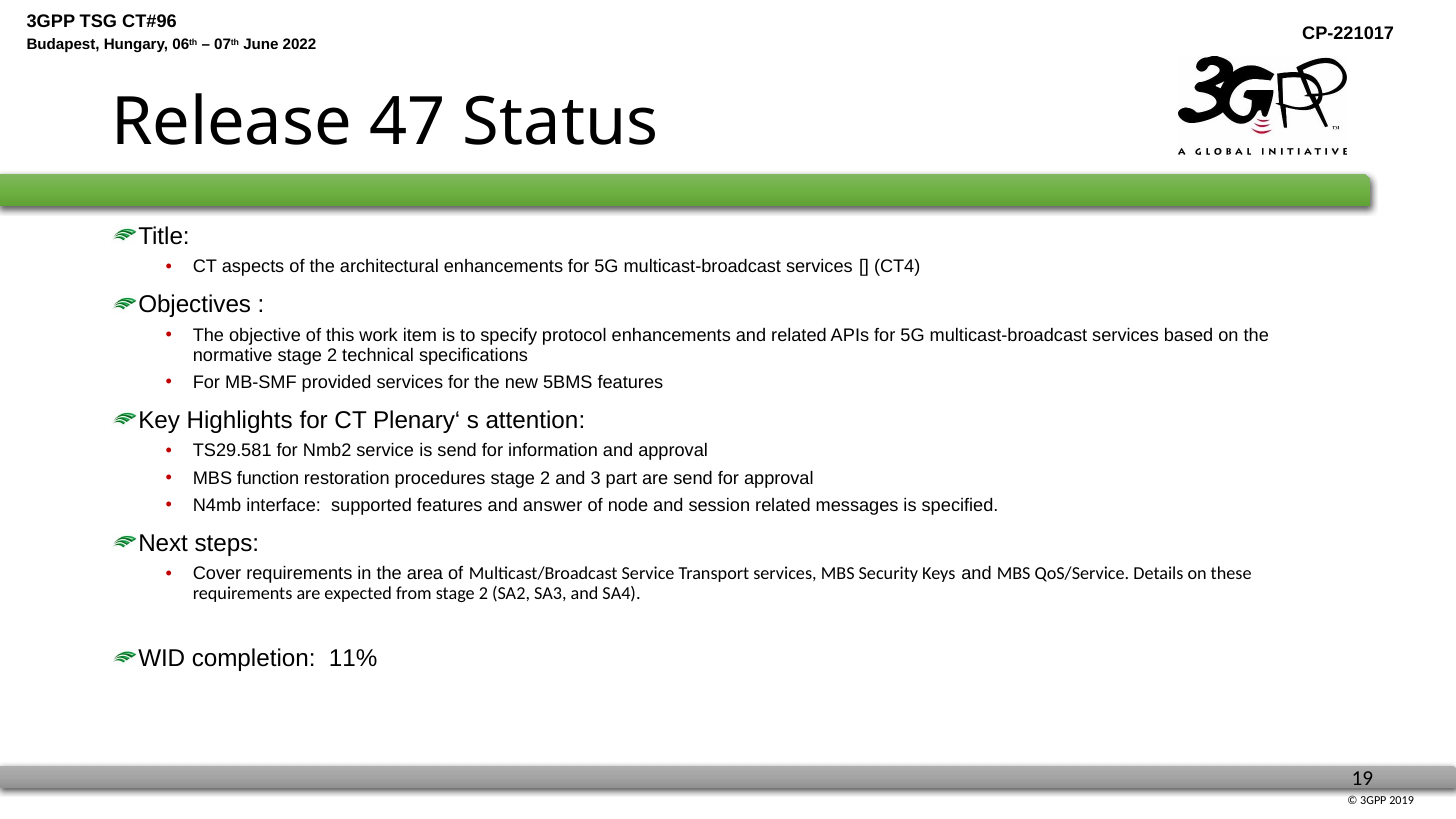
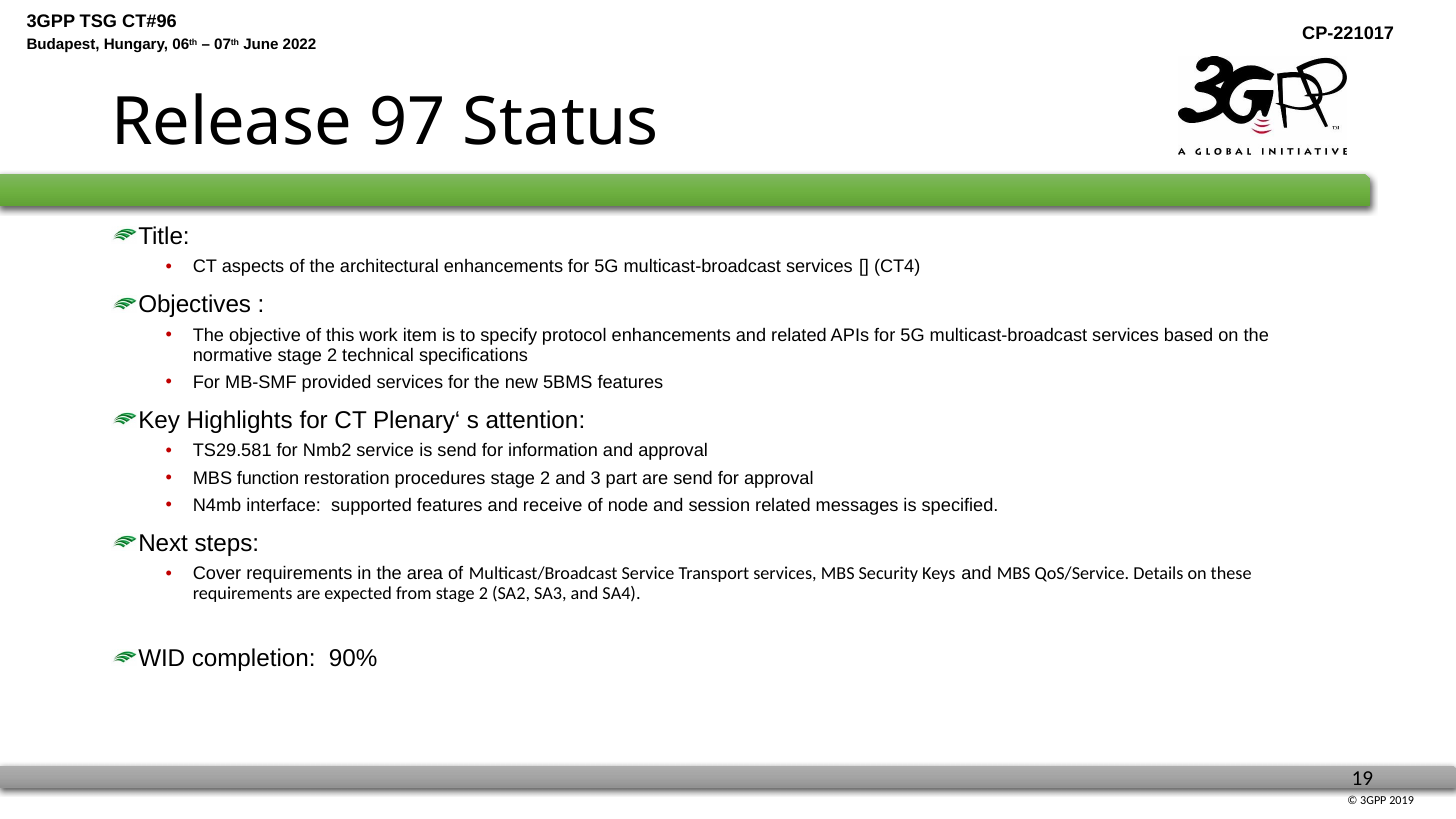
47: 47 -> 97
answer: answer -> receive
11%: 11% -> 90%
